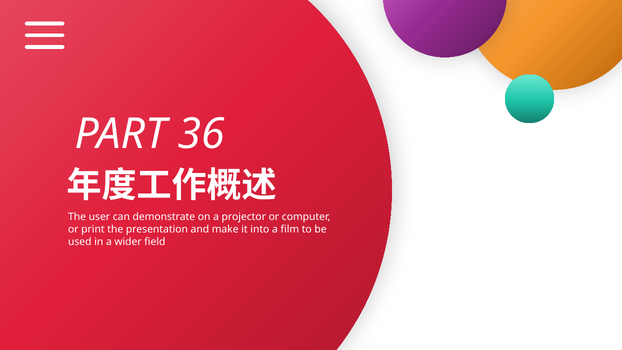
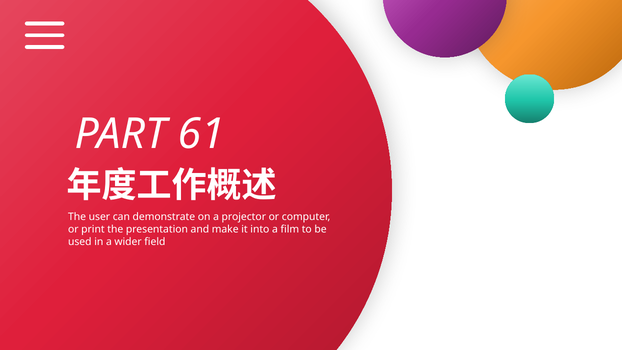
36: 36 -> 61
